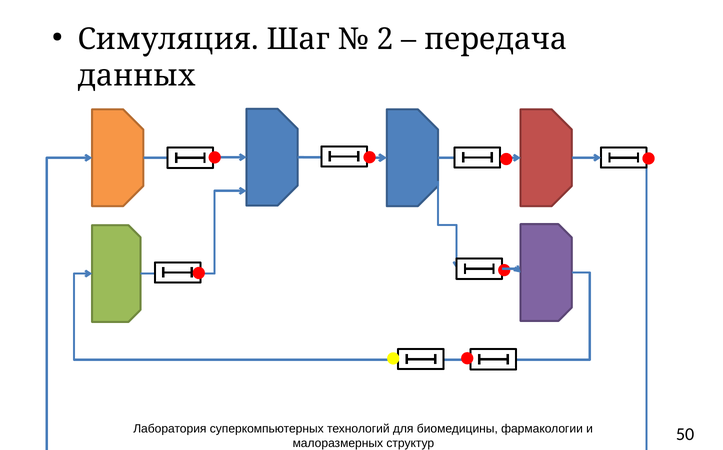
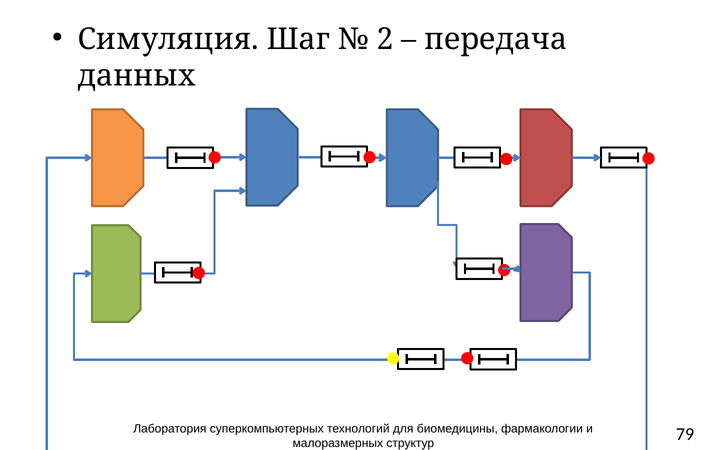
50: 50 -> 79
